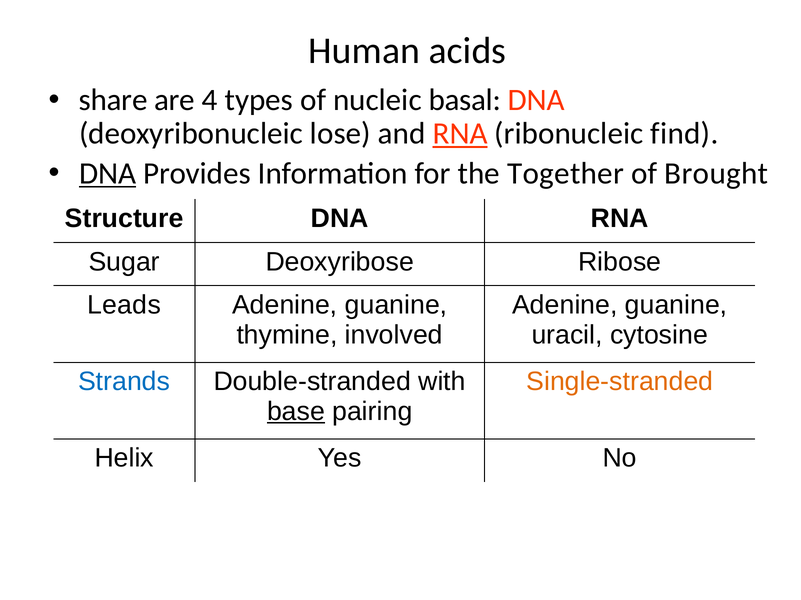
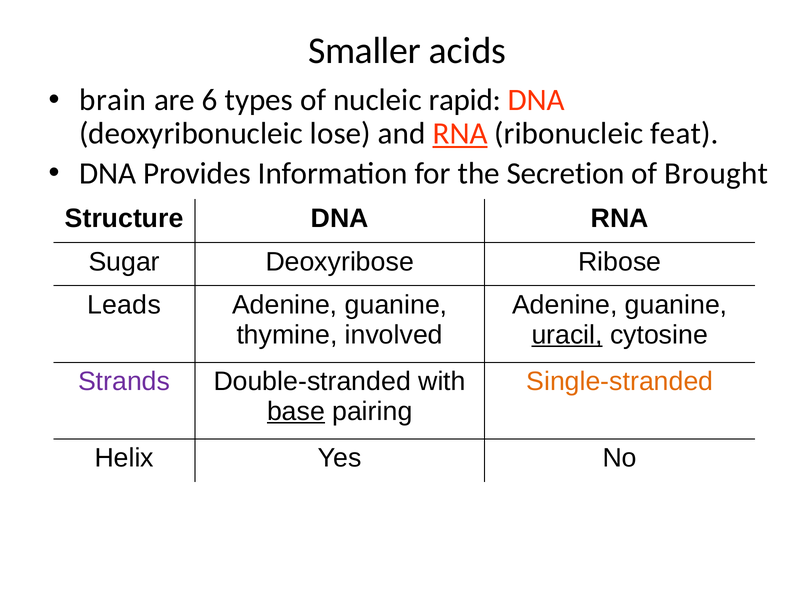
Human: Human -> Smaller
share: share -> brain
4: 4 -> 6
basal: basal -> rapid
find: find -> feat
DNA at (108, 174) underline: present -> none
Together: Together -> Secretion
uracil underline: none -> present
Strands colour: blue -> purple
